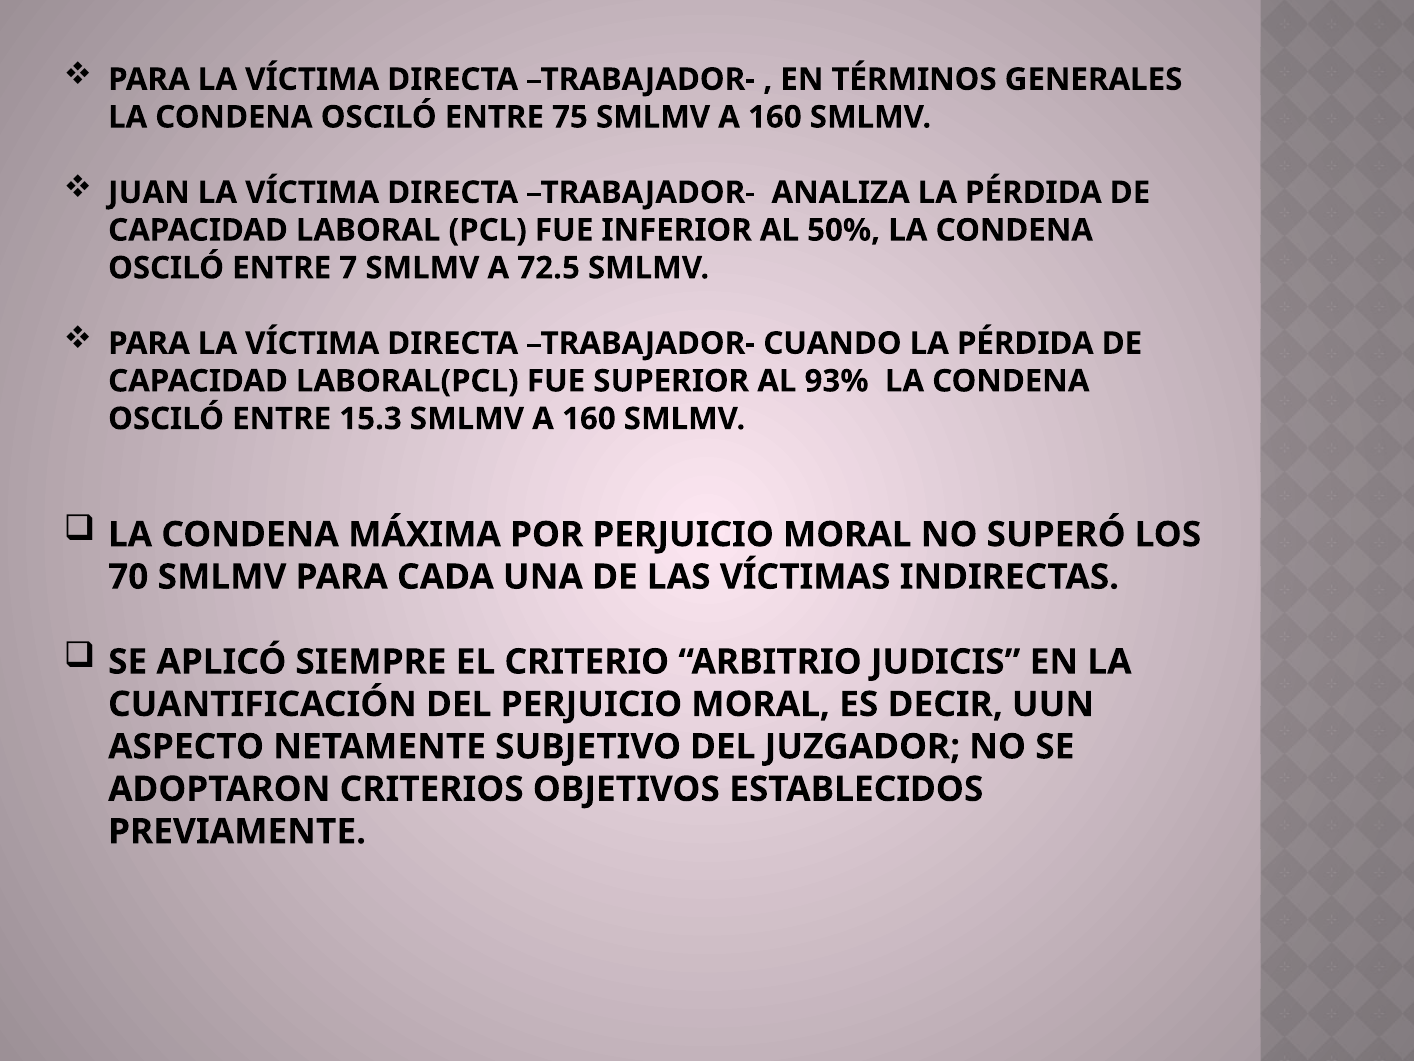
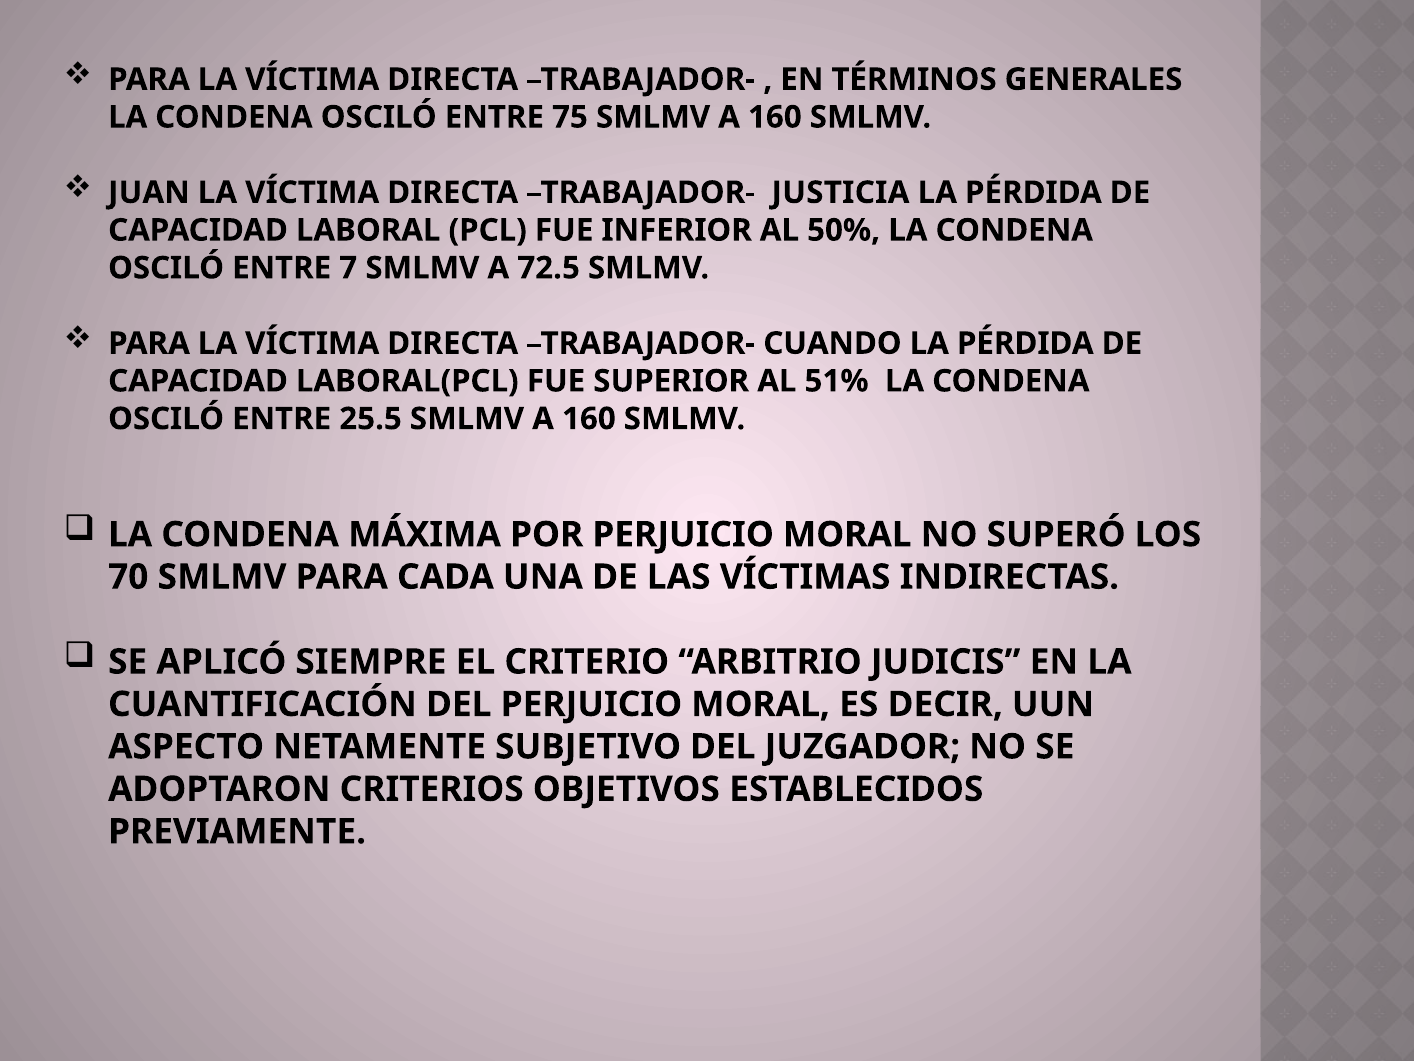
ANALIZA: ANALIZA -> JUSTICIA
93%: 93% -> 51%
15.3: 15.3 -> 25.5
